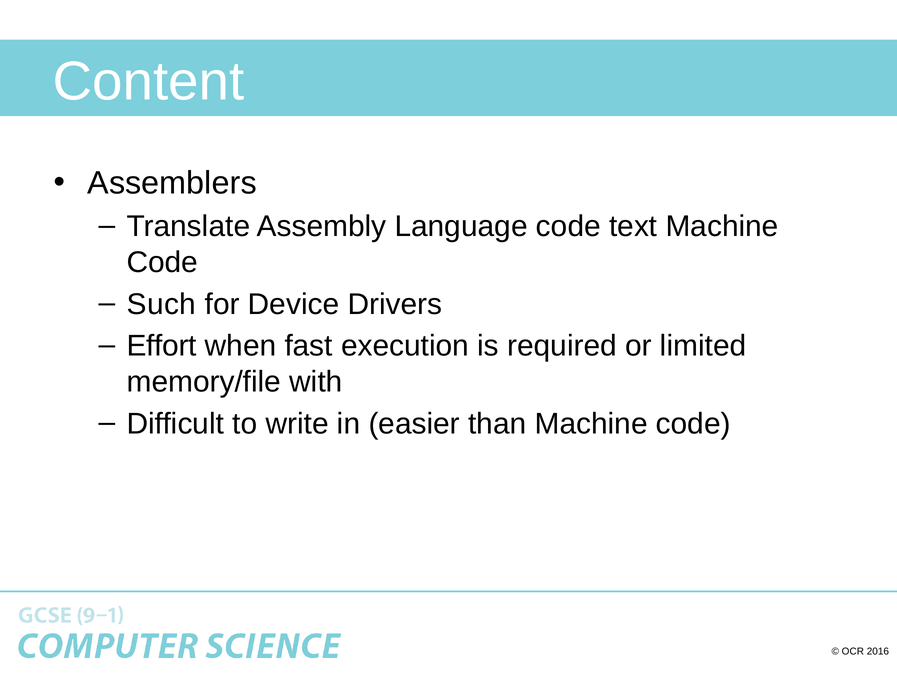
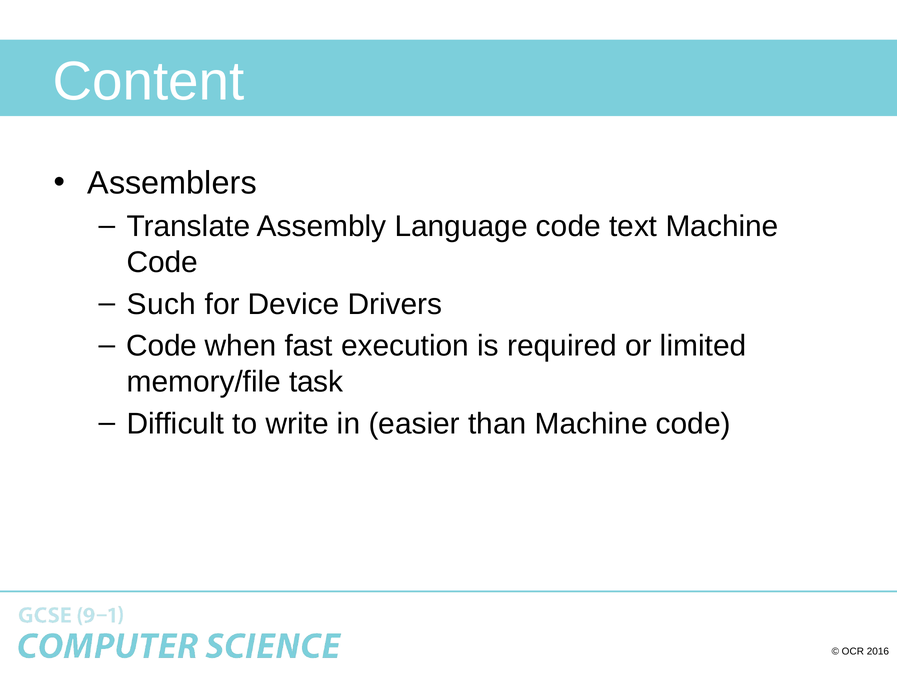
Effort at (162, 346): Effort -> Code
with: with -> task
